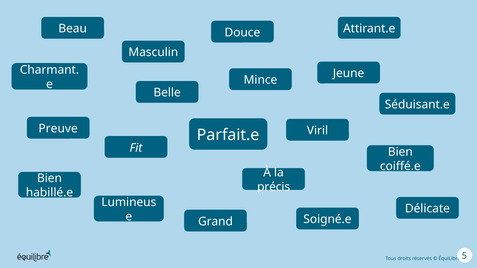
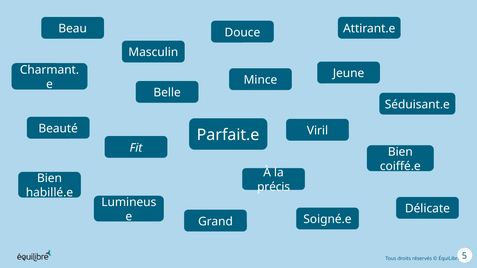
Preuve: Preuve -> Beauté
